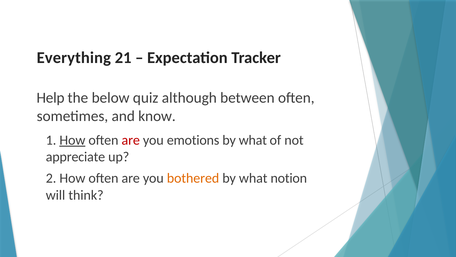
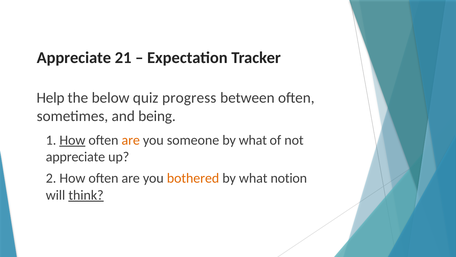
Everything at (74, 58): Everything -> Appreciate
although: although -> progress
know: know -> being
are at (131, 140) colour: red -> orange
emotions: emotions -> someone
think underline: none -> present
